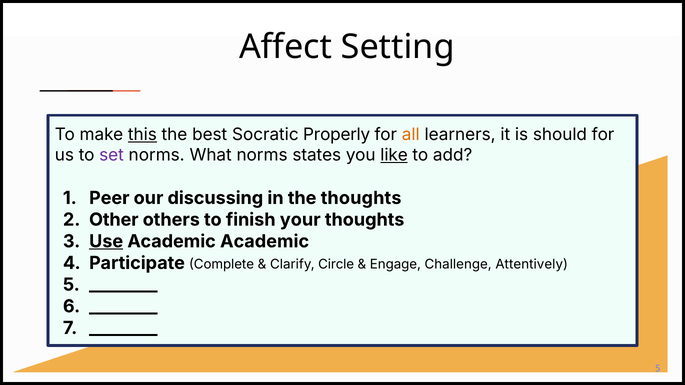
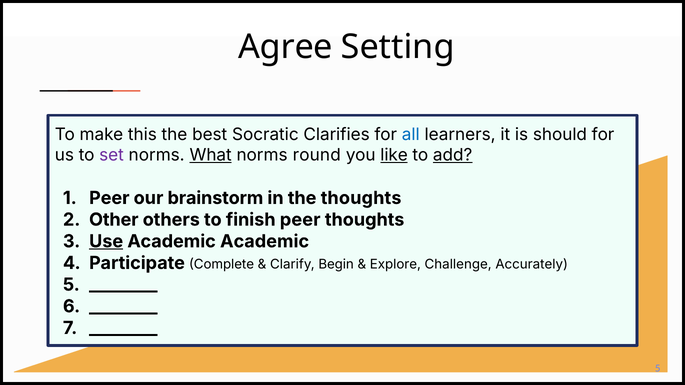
Affect: Affect -> Agree
this underline: present -> none
Properly: Properly -> Clarifies
all colour: orange -> blue
What underline: none -> present
states: states -> round
add underline: none -> present
discussing: discussing -> brainstorm
finish your: your -> peer
Circle: Circle -> Begin
Engage: Engage -> Explore
Attentively: Attentively -> Accurately
